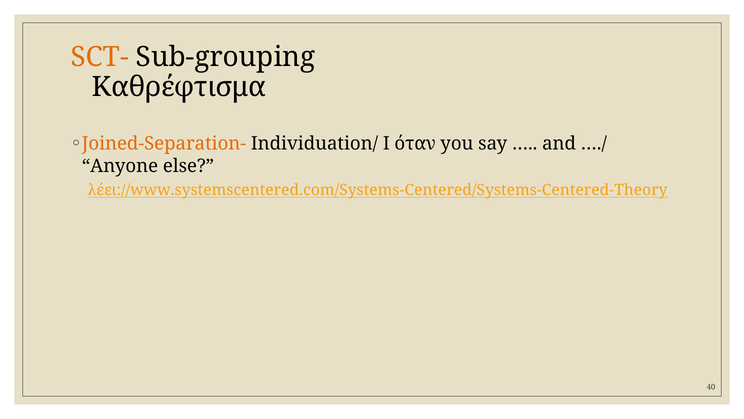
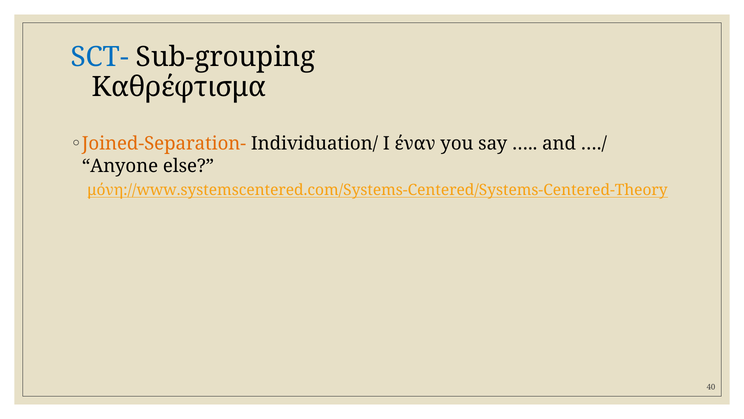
SCT- colour: orange -> blue
όταν: όταν -> έναν
λέει://www.systemscentered.com/Systems-Centered/Systems-Centered-Theory: λέει://www.systemscentered.com/Systems-Centered/Systems-Centered-Theory -> μόνη://www.systemscentered.com/Systems-Centered/Systems-Centered-Theory
